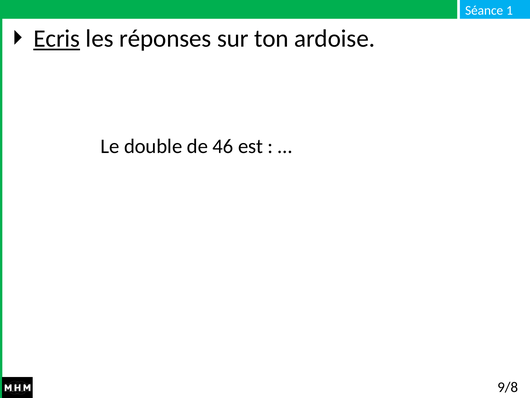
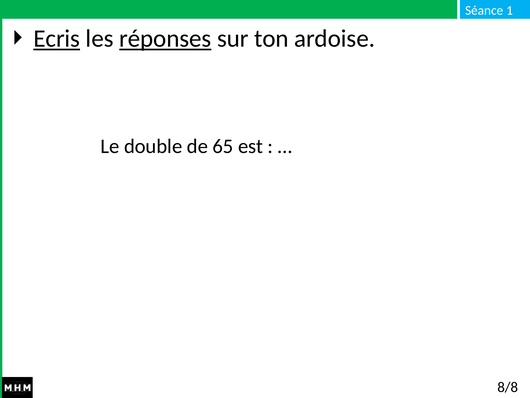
réponses underline: none -> present
46: 46 -> 65
9/8: 9/8 -> 8/8
